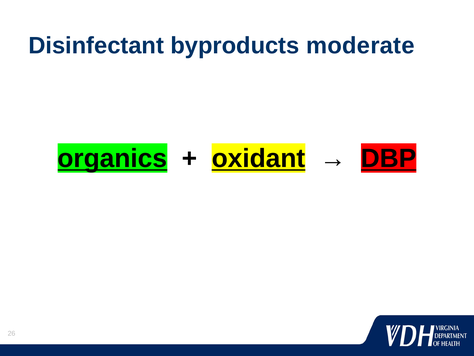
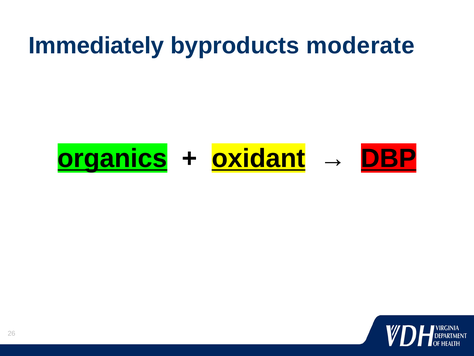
Disinfectant: Disinfectant -> Immediately
